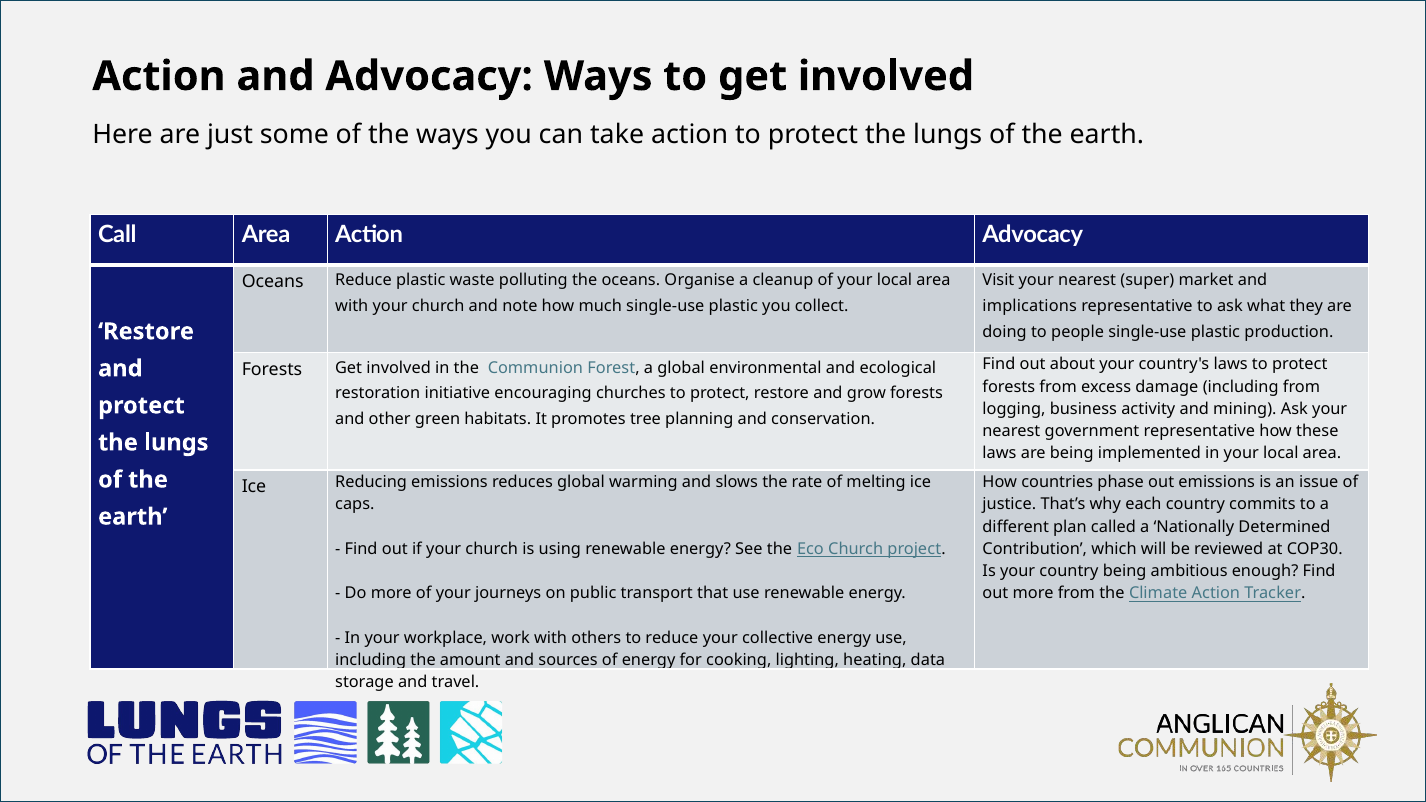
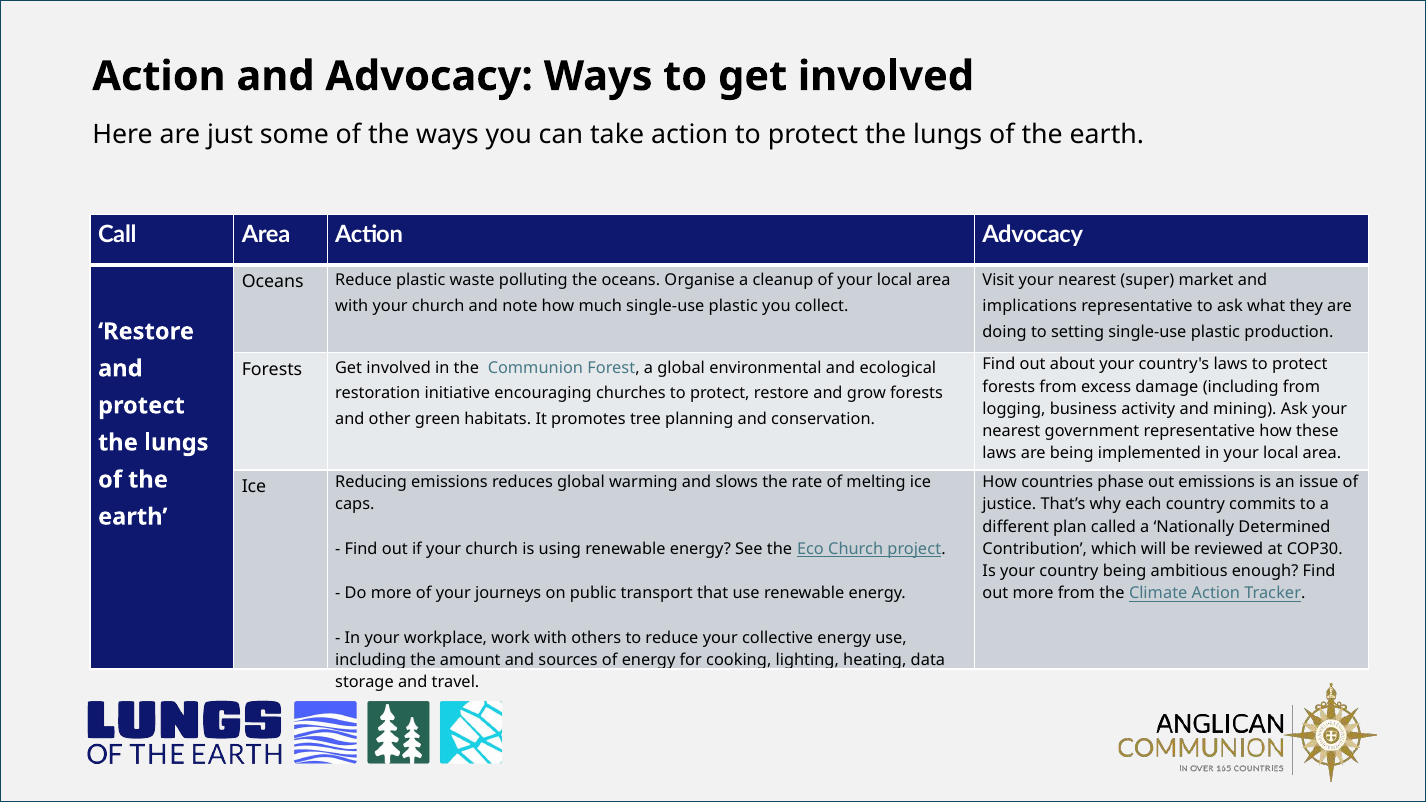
people: people -> setting
